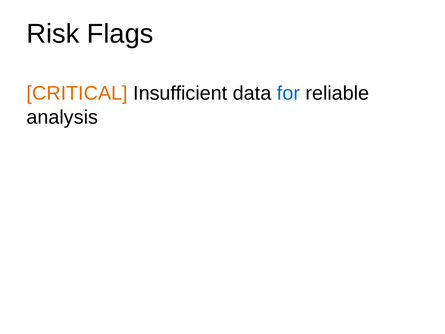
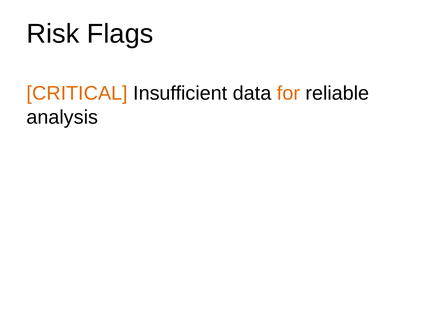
for colour: blue -> orange
